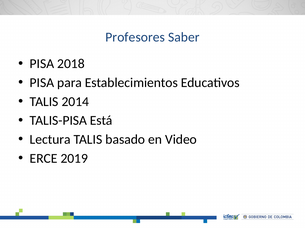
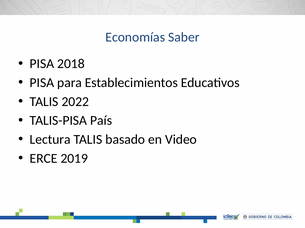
Profesores: Profesores -> Economías
2014: 2014 -> 2022
Está: Está -> País
